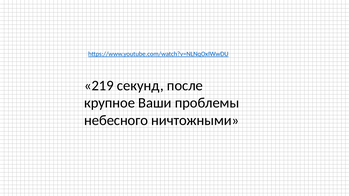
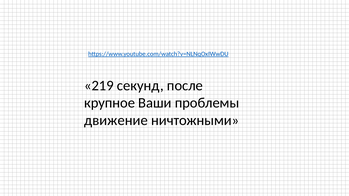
небесного: небесного -> движение
